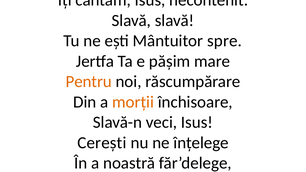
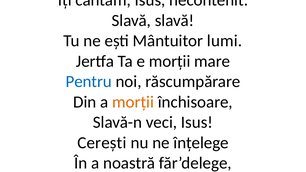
spre: spre -> lumi
e pășim: pășim -> morții
Pentru colour: orange -> blue
